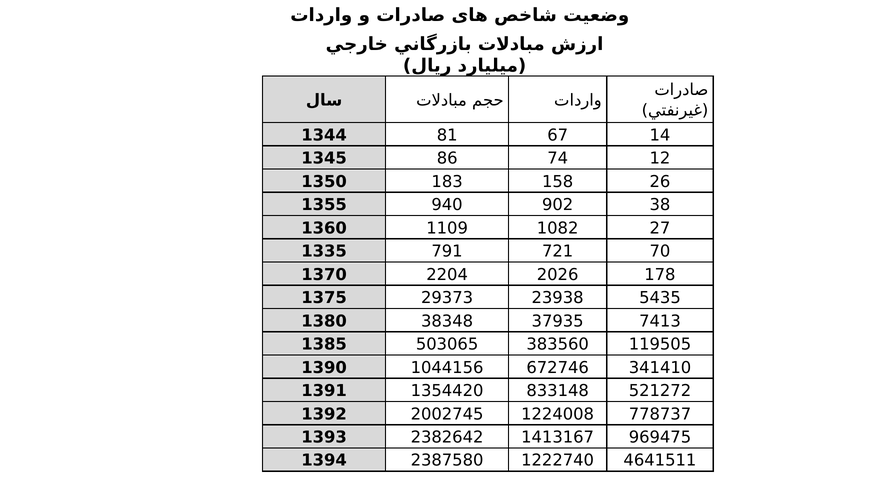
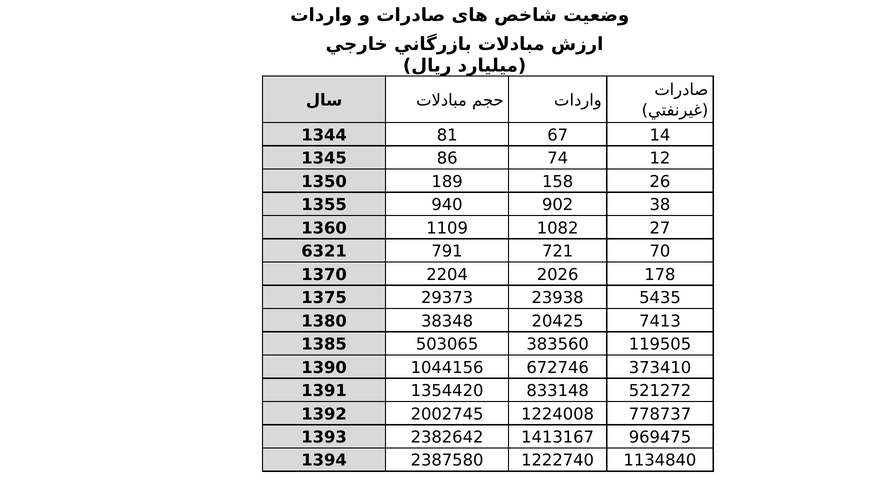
183: 183 -> 189
1335: 1335 -> 6321
37935: 37935 -> 20425
341410: 341410 -> 373410
4641511: 4641511 -> 1134840
